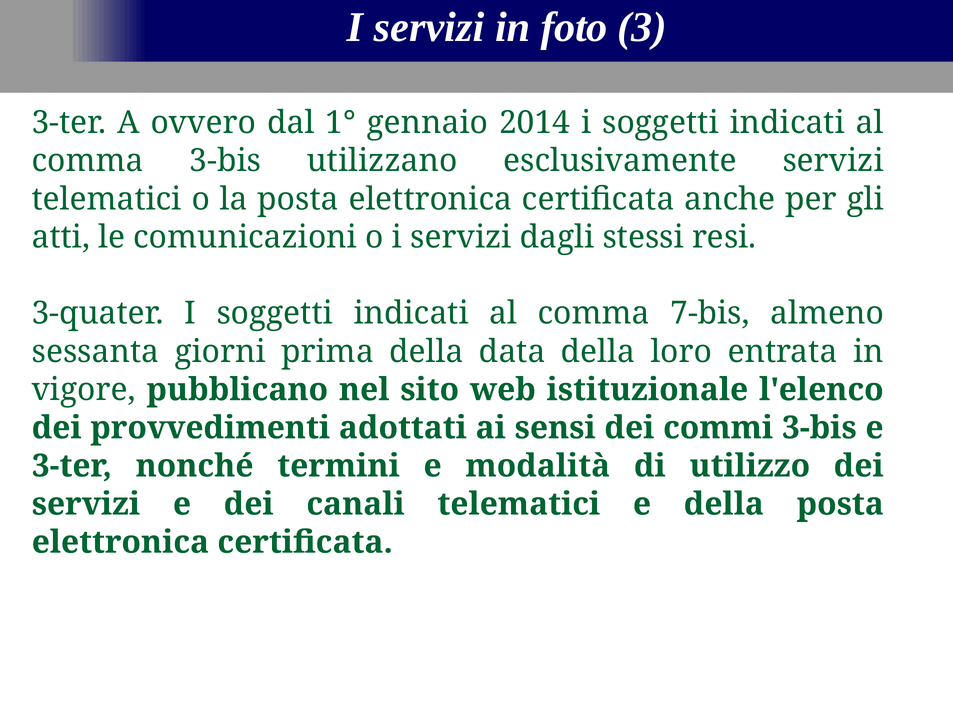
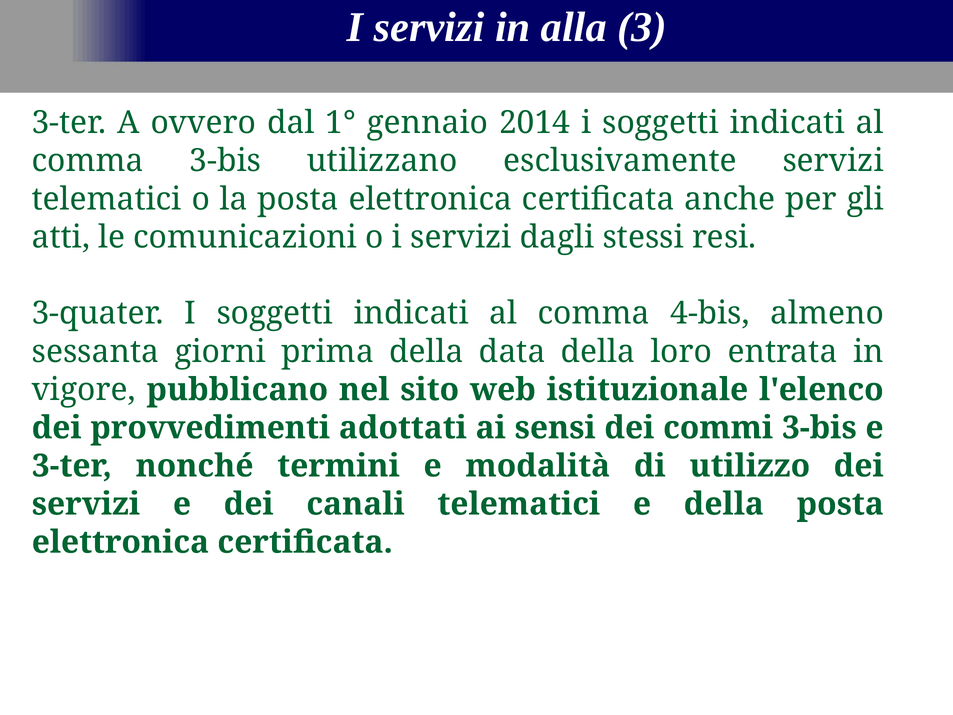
foto: foto -> alla
7-bis: 7-bis -> 4-bis
